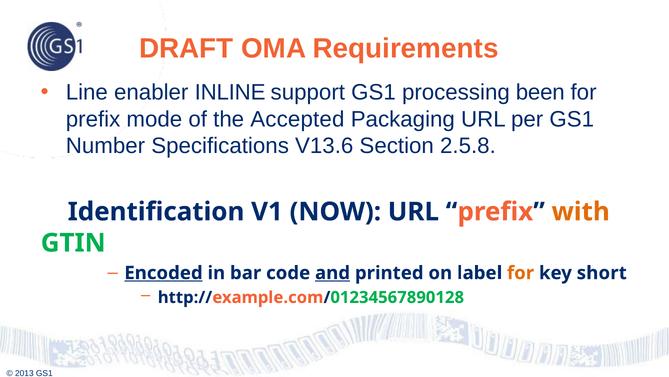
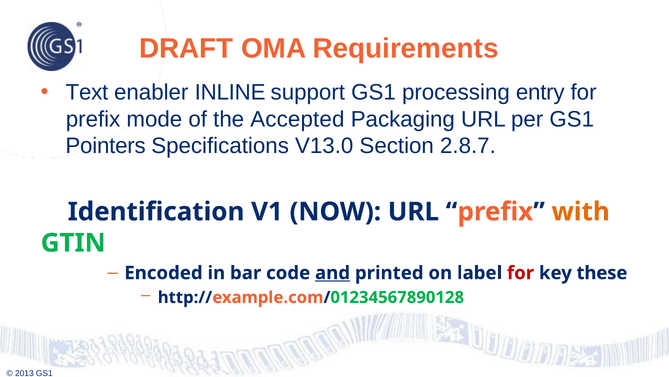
Line: Line -> Text
been: been -> entry
Number: Number -> Pointers
V13.6: V13.6 -> V13.0
2.5.8: 2.5.8 -> 2.8.7
Encoded underline: present -> none
for at (521, 273) colour: orange -> red
short: short -> these
